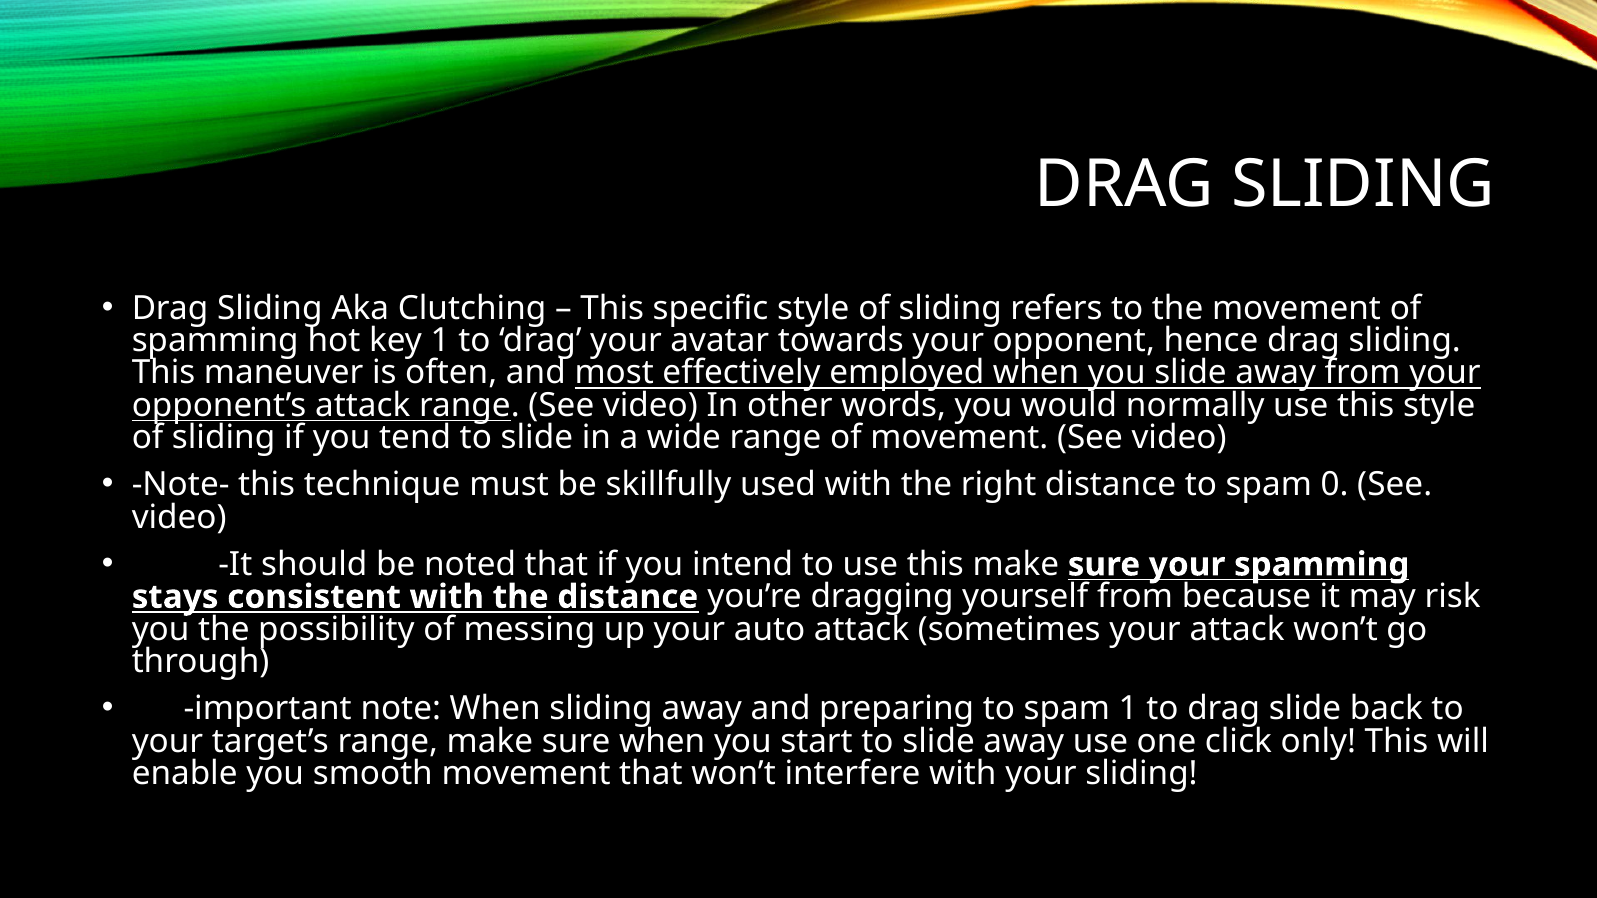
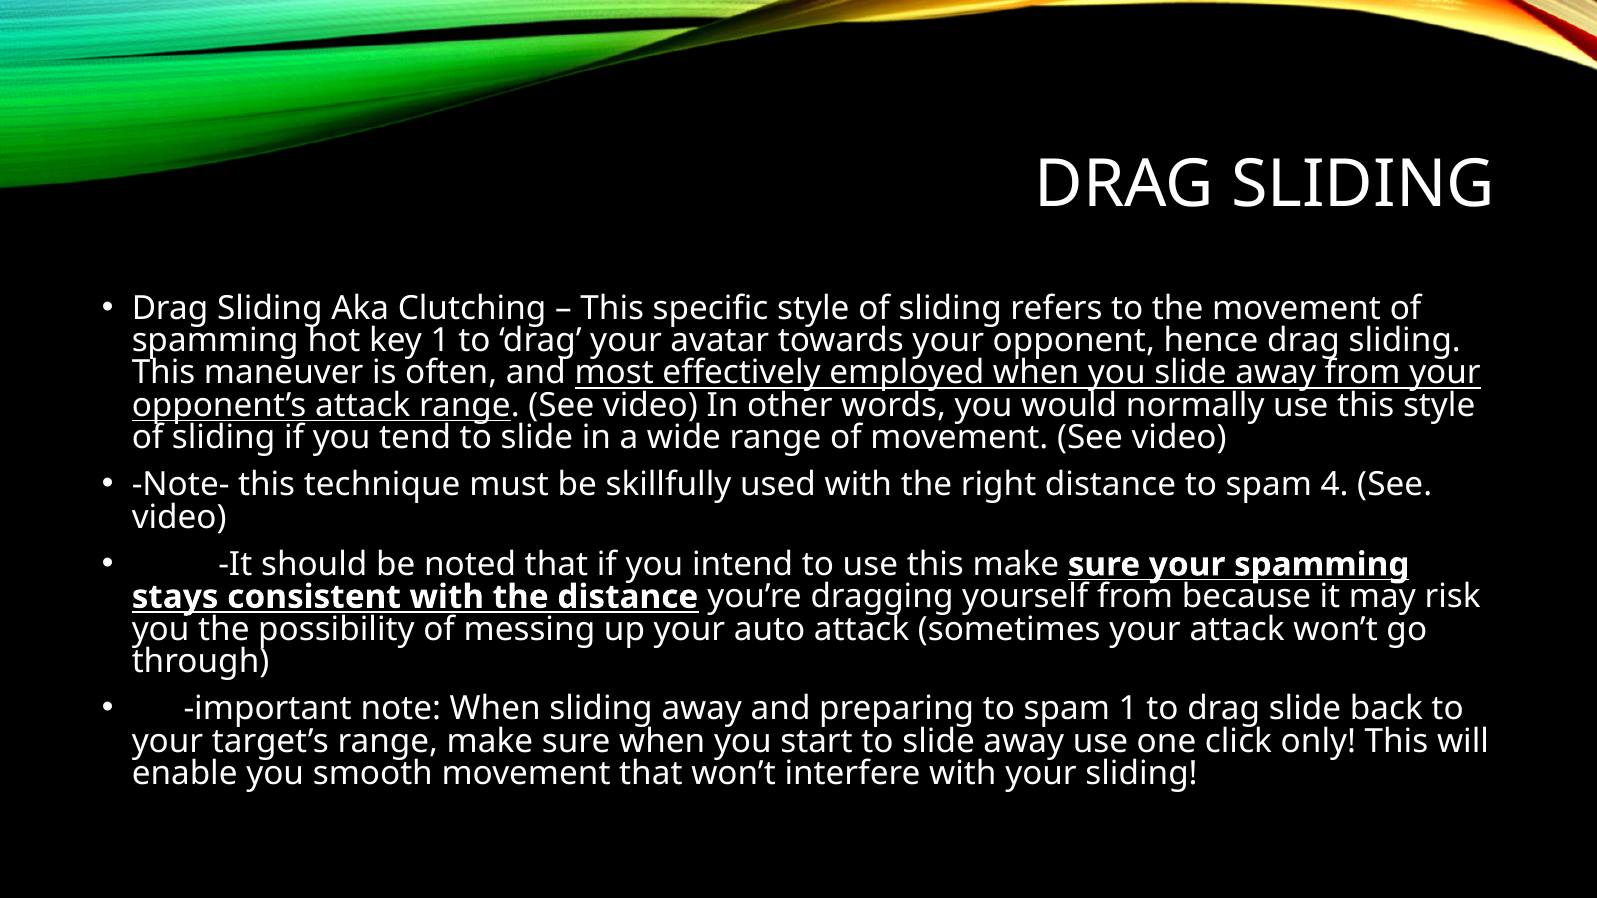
0: 0 -> 4
